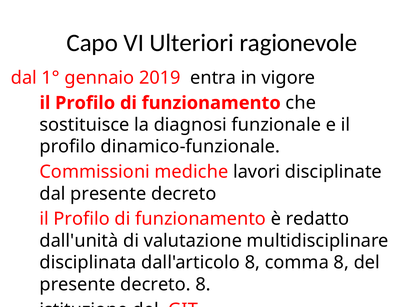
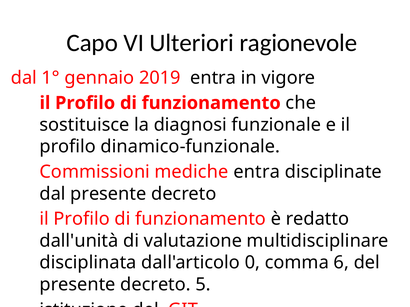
mediche lavori: lavori -> entra
dall'articolo 8: 8 -> 0
comma 8: 8 -> 6
decreto 8: 8 -> 5
